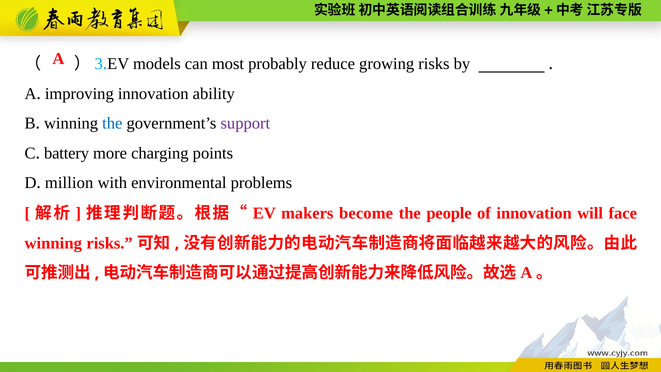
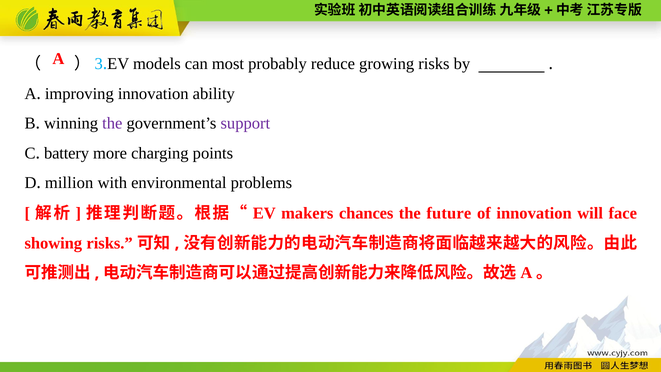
the at (112, 123) colour: blue -> purple
become: become -> chances
people: people -> future
winning at (53, 243): winning -> showing
